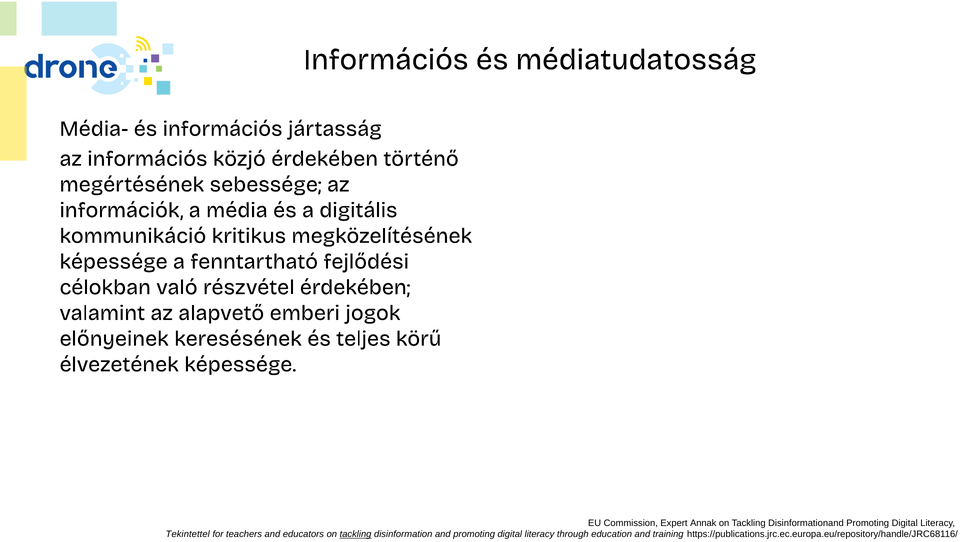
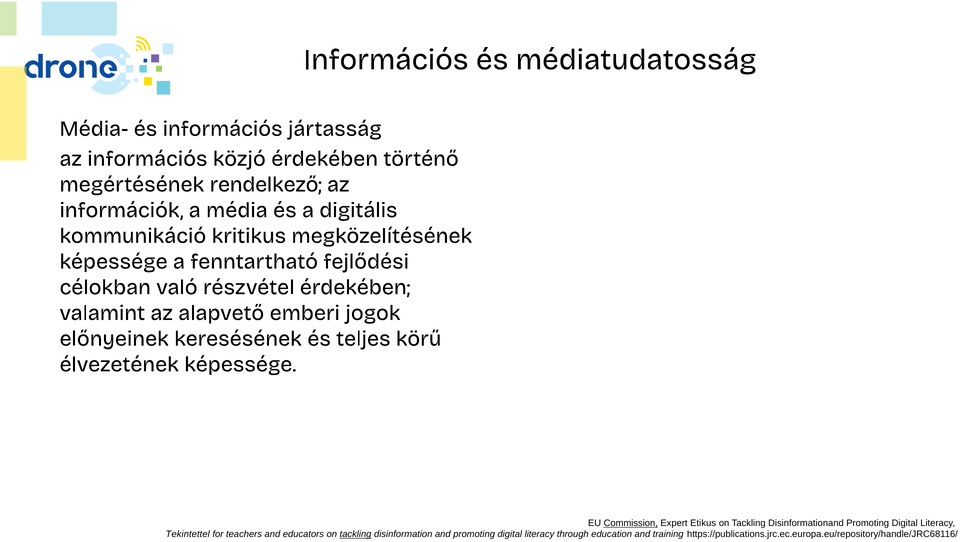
sebessége: sebessége -> rendelkező
Commission underline: none -> present
Annak: Annak -> Etikus
